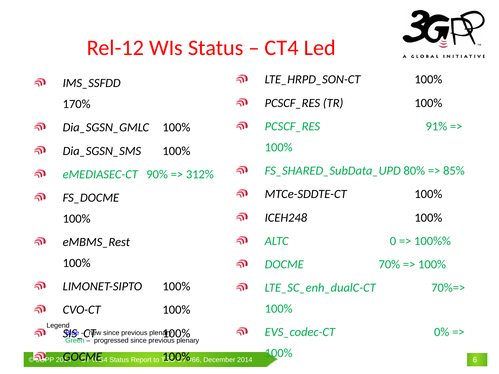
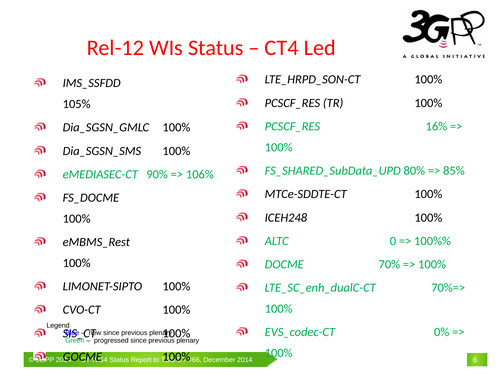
170%: 170% -> 105%
91%: 91% -> 16%
312%: 312% -> 106%
